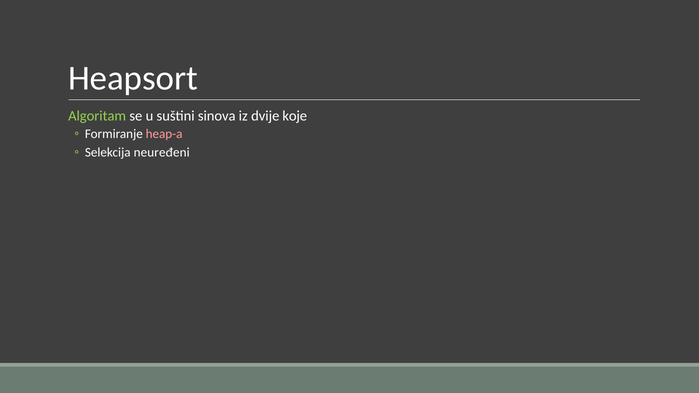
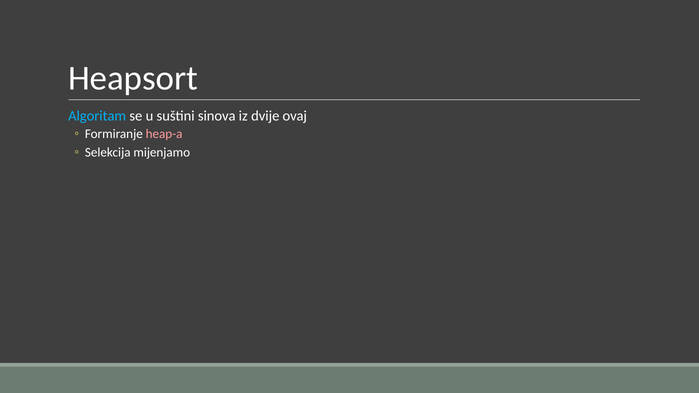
Algoritam colour: light green -> light blue
koje: koje -> ovaj
neuređeni: neuređeni -> mijenjamo
